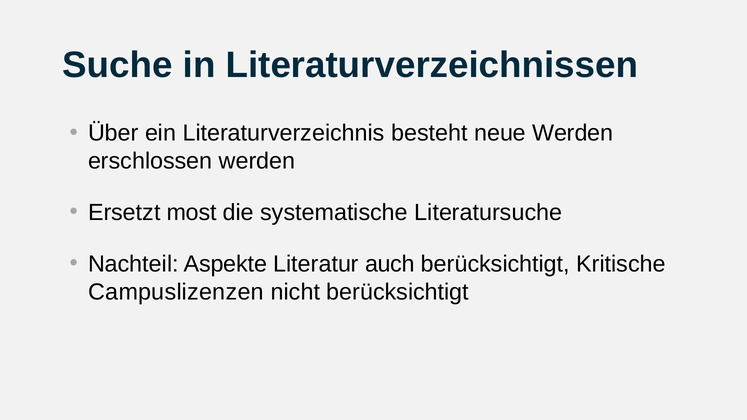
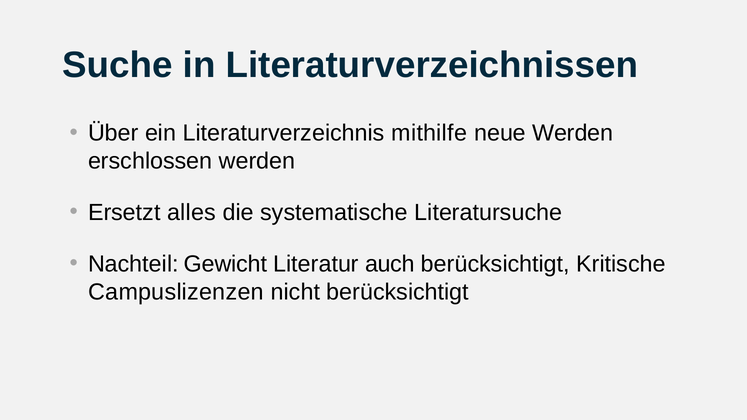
besteht: besteht -> mithilfe
most: most -> alles
Aspekte: Aspekte -> Gewicht
